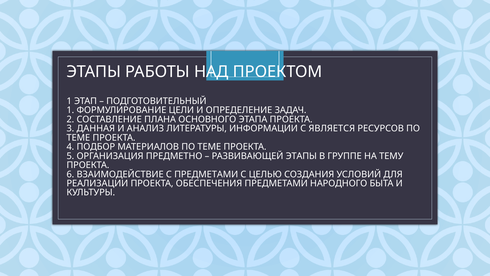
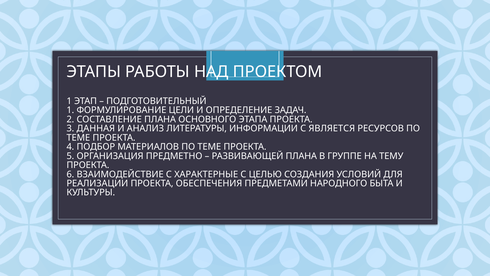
РАЗВИВАЮЩЕЙ ЭТАПЫ: ЭТАПЫ -> ПЛАНА
С ПРЕДМЕТАМИ: ПРЕДМЕТАМИ -> ХАРАКТЕРНЫЕ
